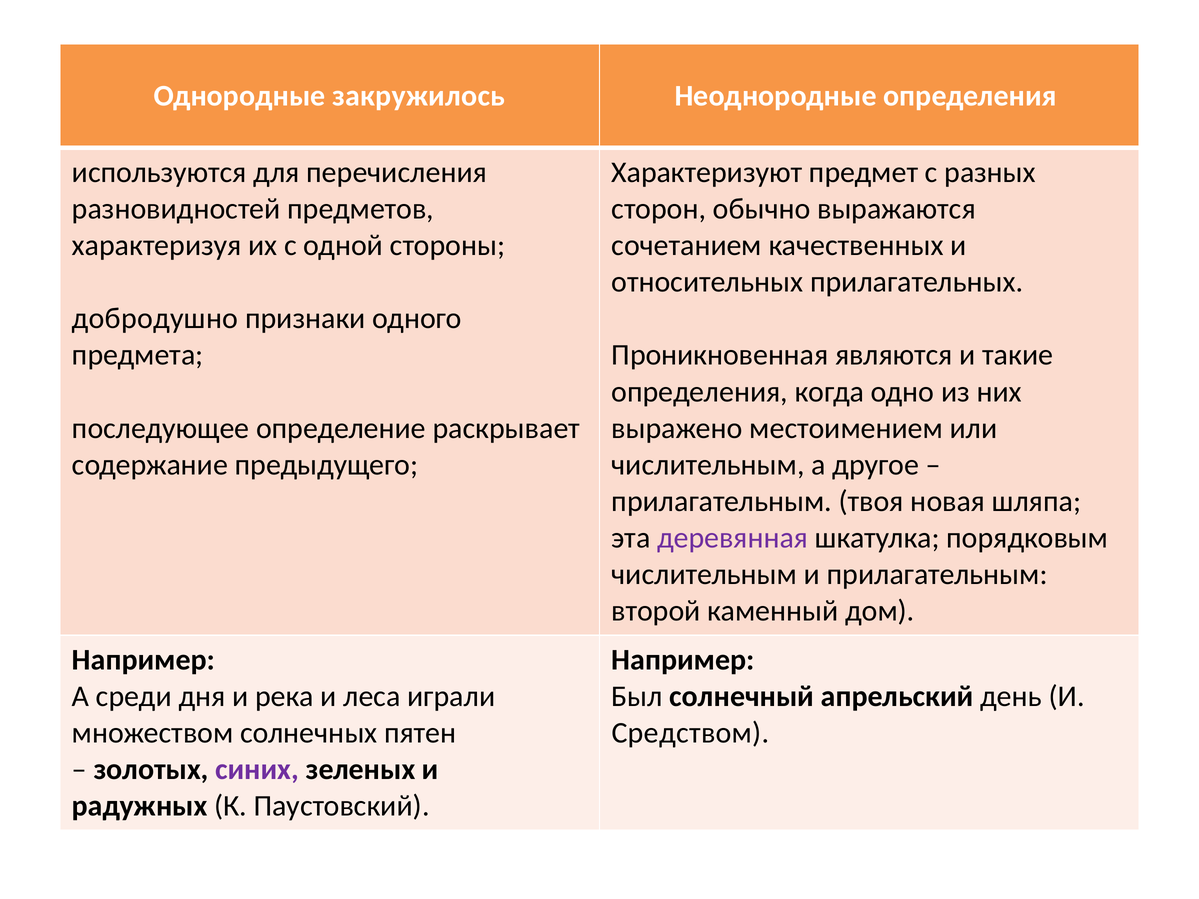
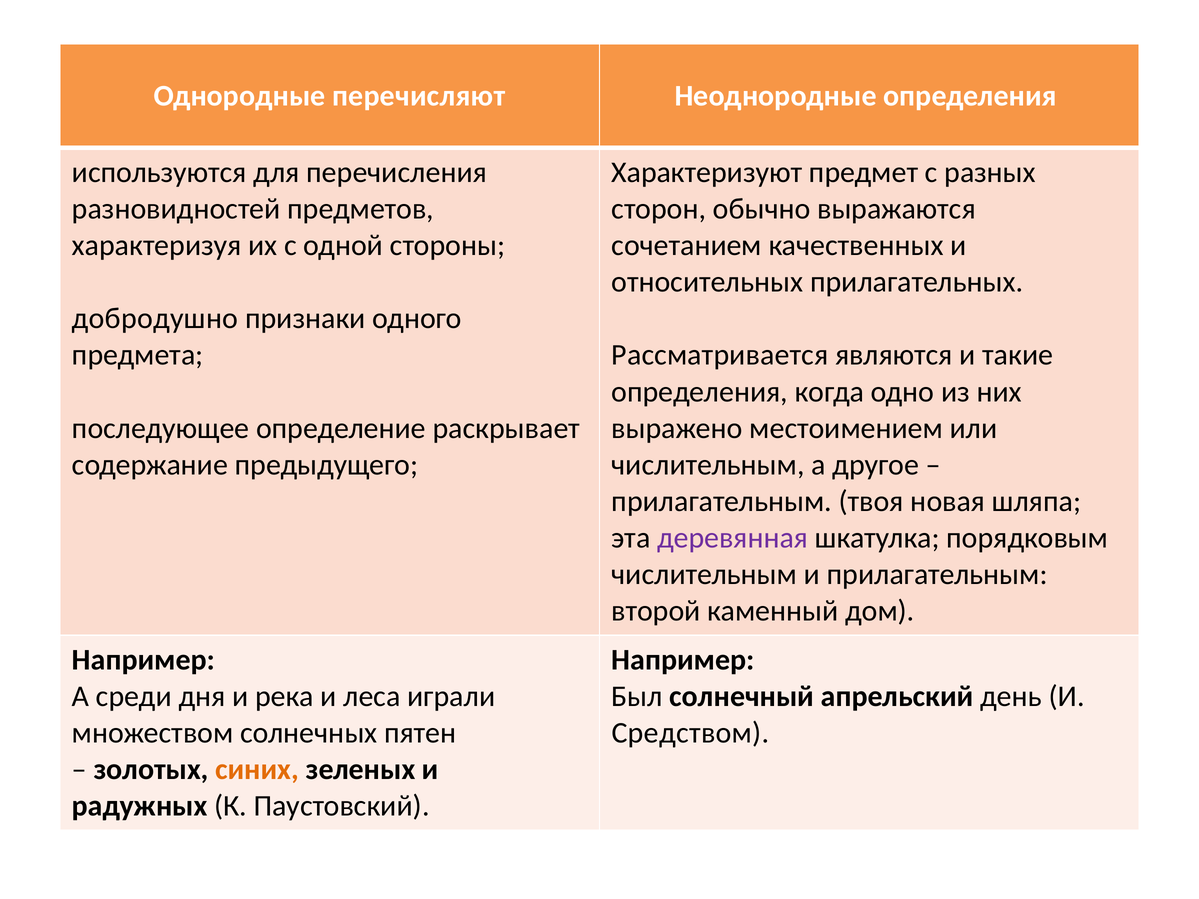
закружилось: закружилось -> перечисляют
Проникновенная: Проникновенная -> Рассматривается
синих colour: purple -> orange
